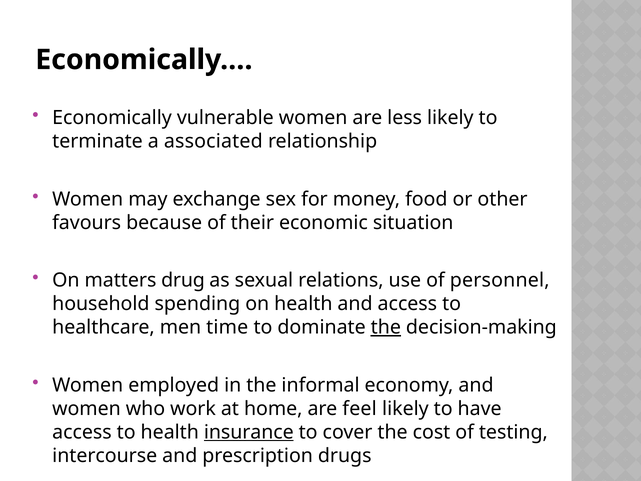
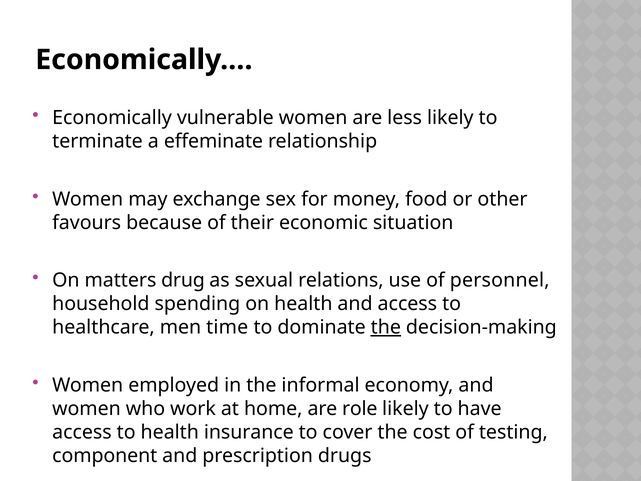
associated: associated -> effeminate
feel: feel -> role
insurance underline: present -> none
intercourse: intercourse -> component
